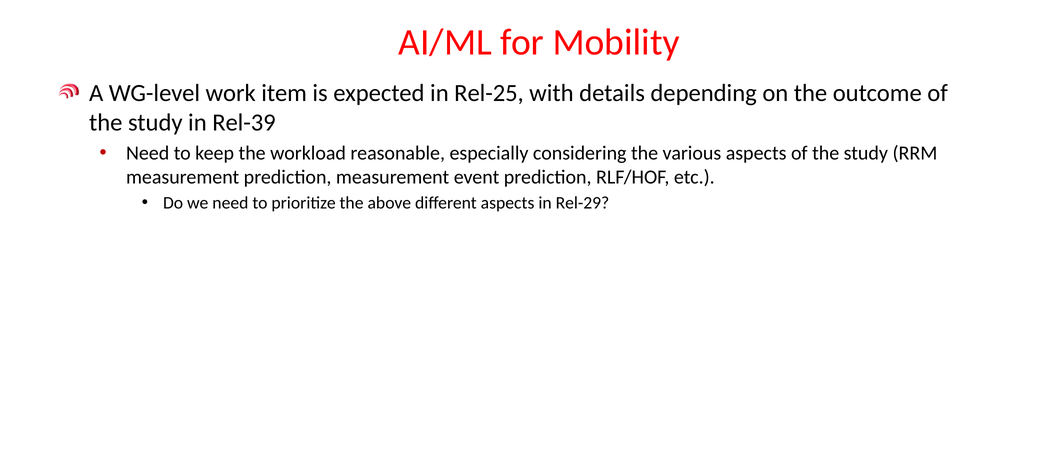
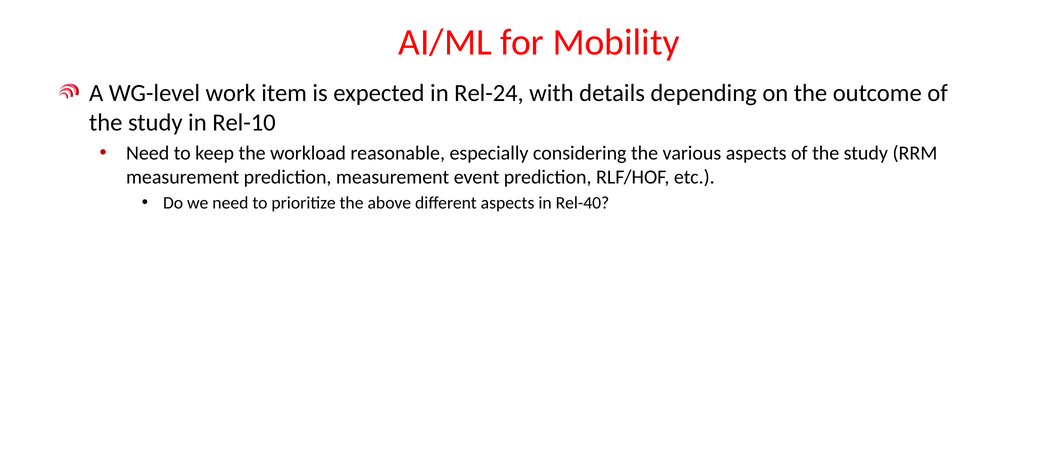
Rel-25: Rel-25 -> Rel-24
Rel-39: Rel-39 -> Rel-10
Rel-29: Rel-29 -> Rel-40
